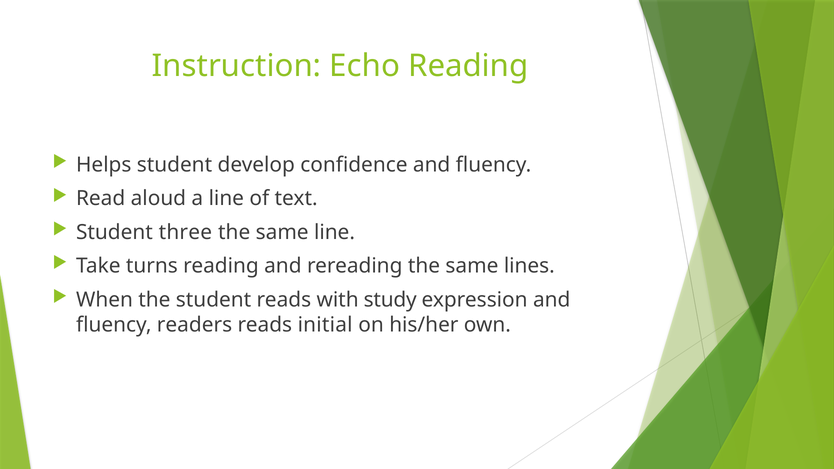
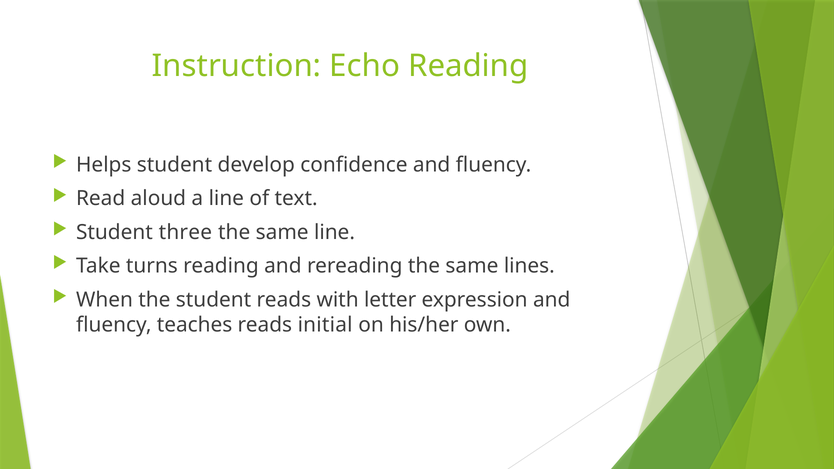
study: study -> letter
readers: readers -> teaches
